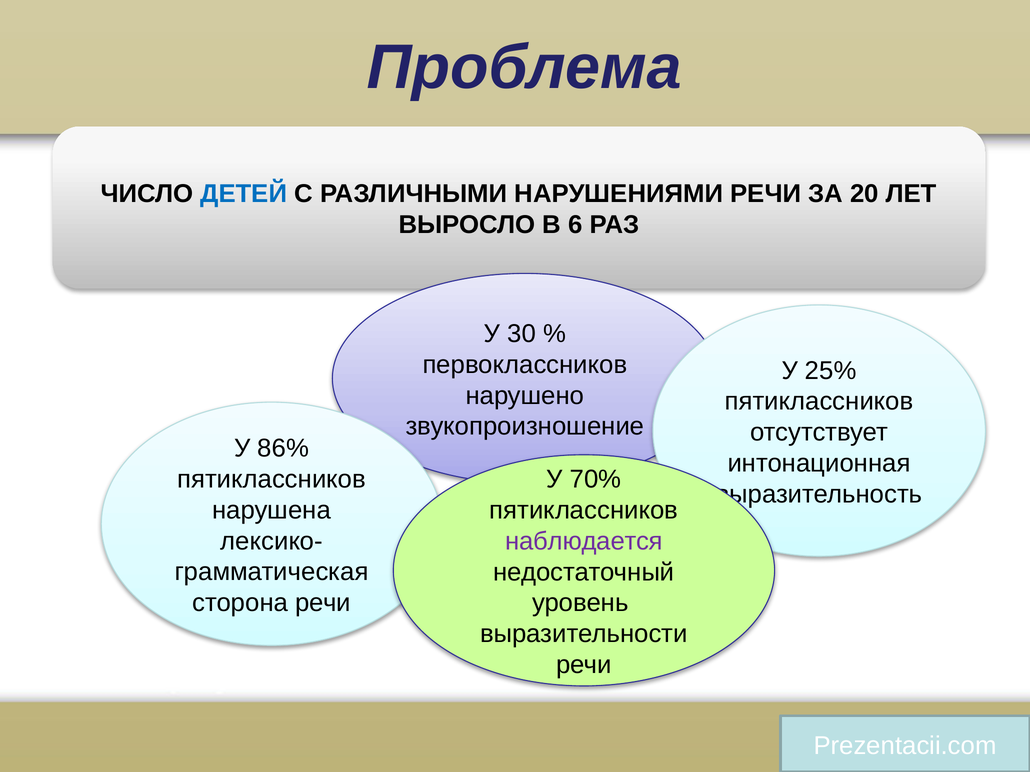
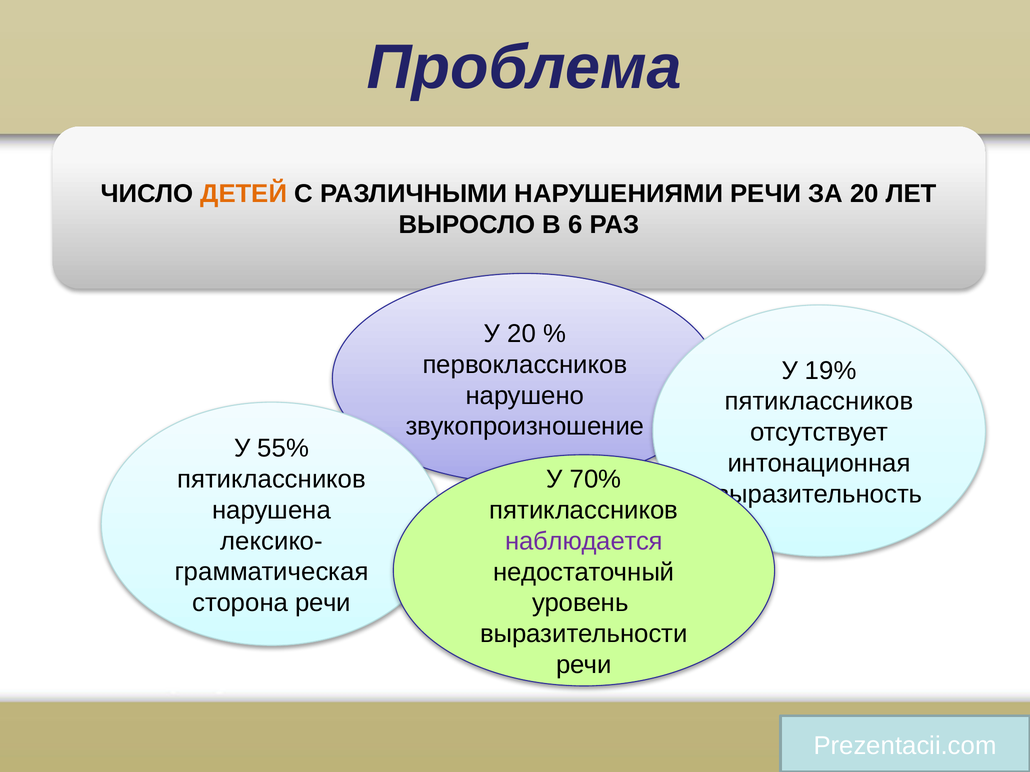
ДЕТЕЙ colour: blue -> orange
У 30: 30 -> 20
25%: 25% -> 19%
86%: 86% -> 55%
